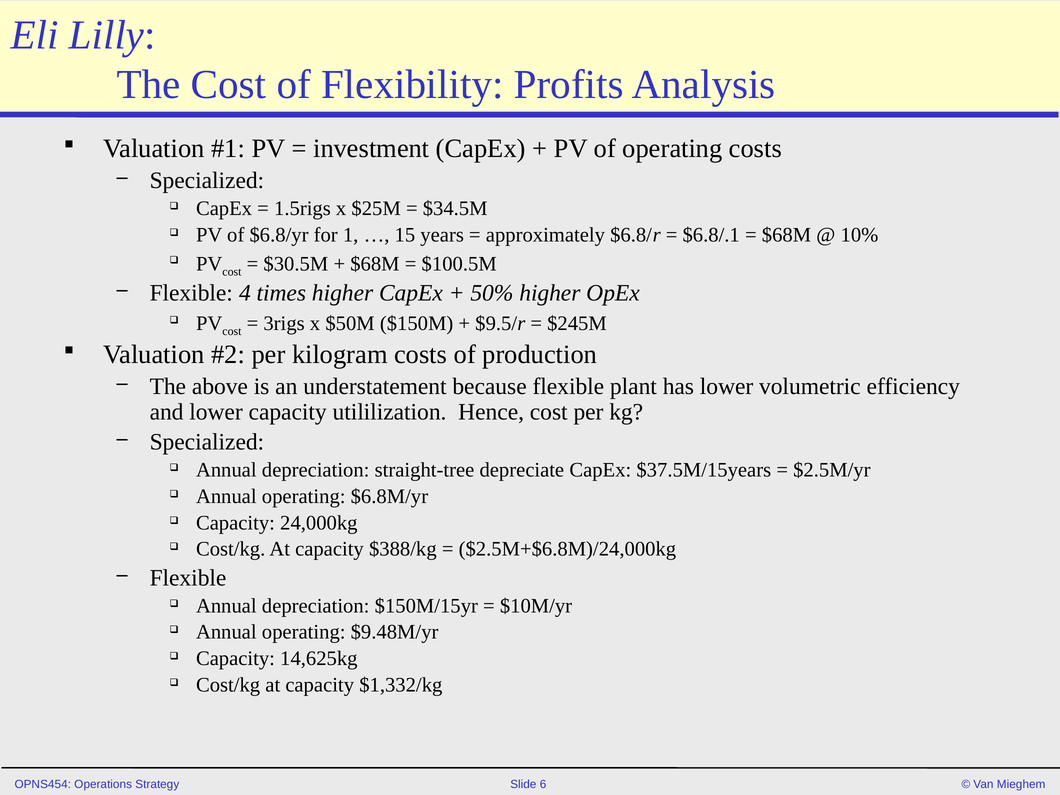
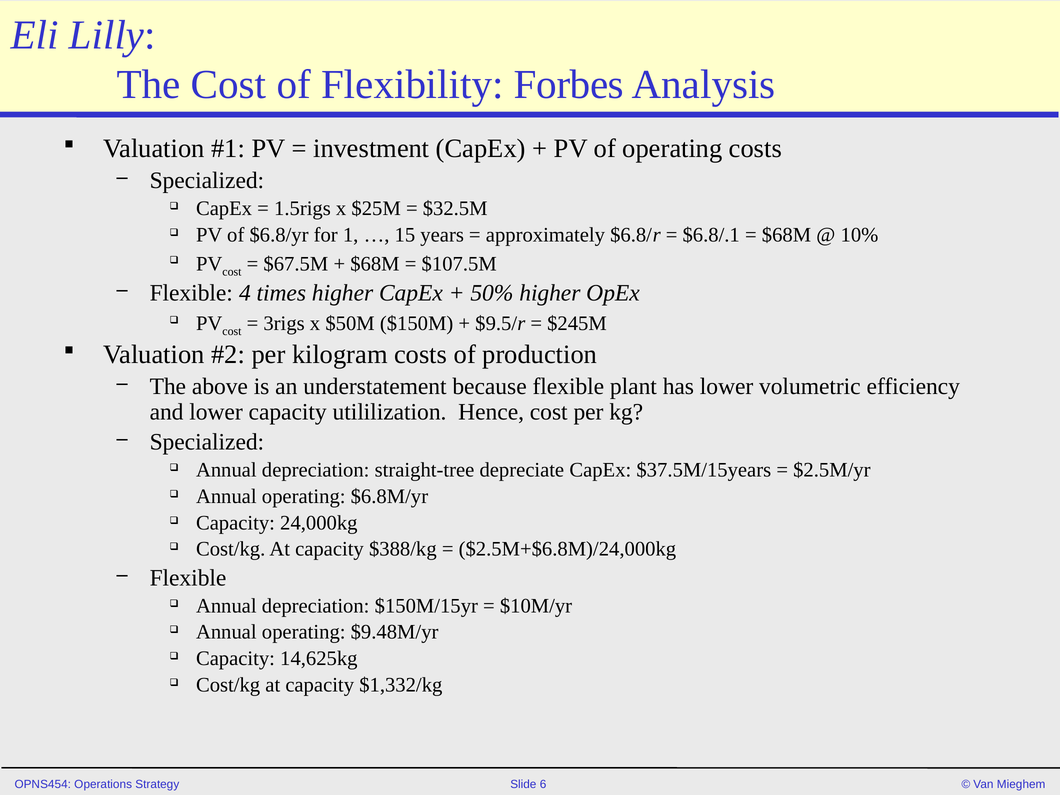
Profits: Profits -> Forbes
$34.5M: $34.5M -> $32.5M
$30.5M: $30.5M -> $67.5M
$100.5M: $100.5M -> $107.5M
